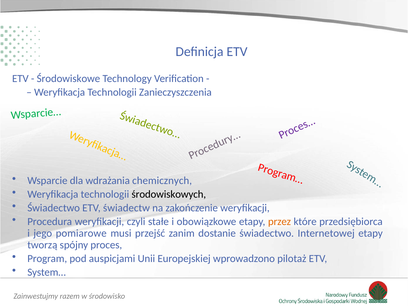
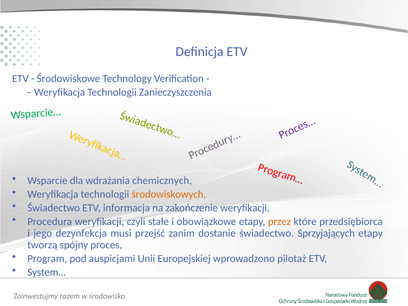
środowiskowych colour: black -> orange
świadectw: świadectw -> informacja
pomiarowe: pomiarowe -> dezynfekcja
Internetowej: Internetowej -> Sprzyjających
